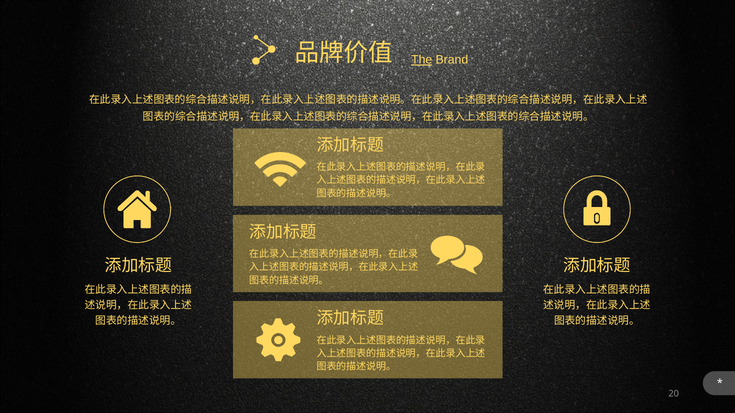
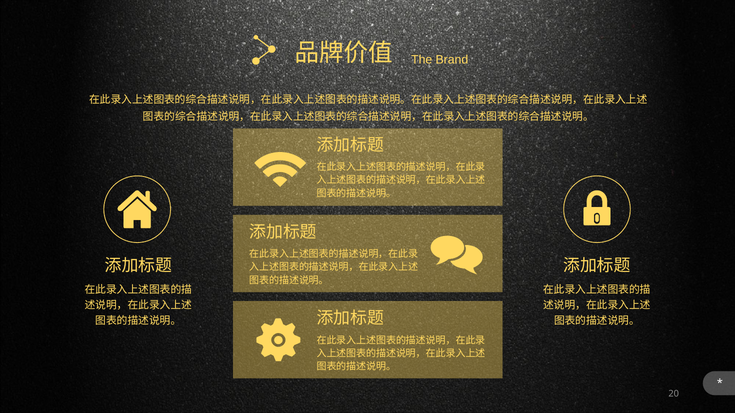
The underline: present -> none
